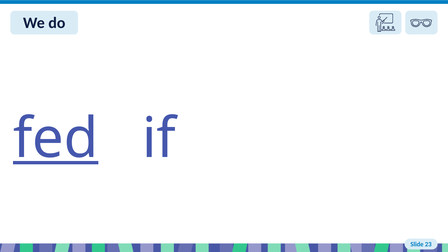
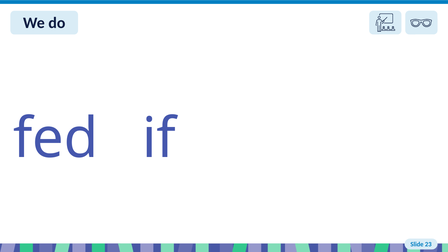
fed underline: present -> none
